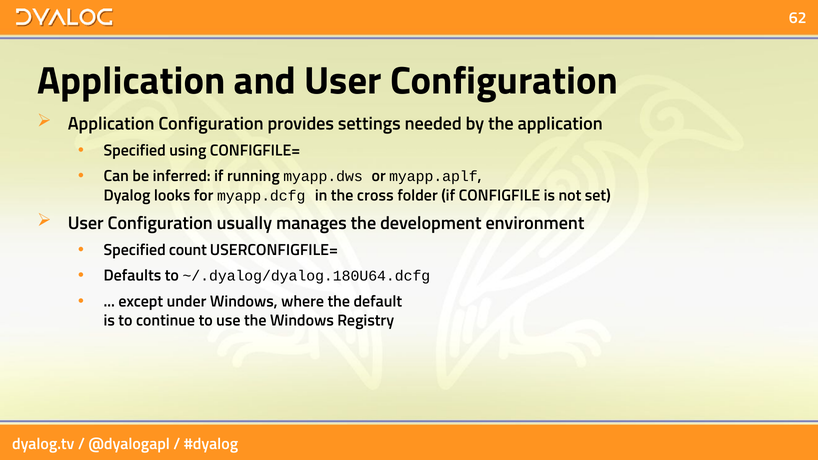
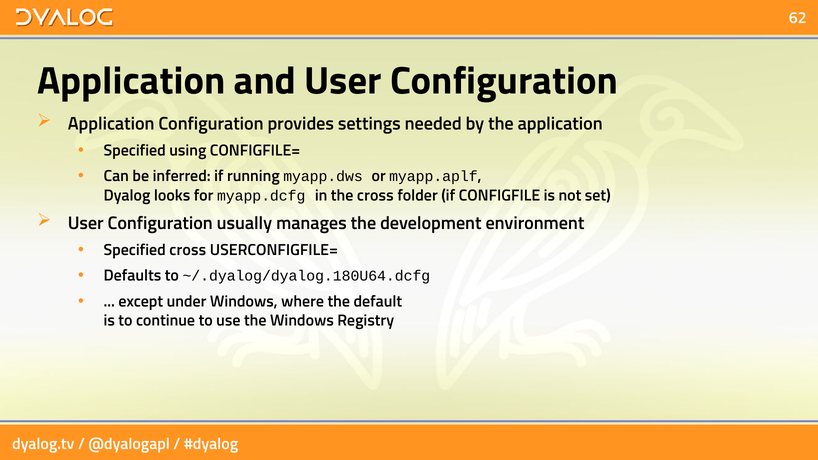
Specified count: count -> cross
